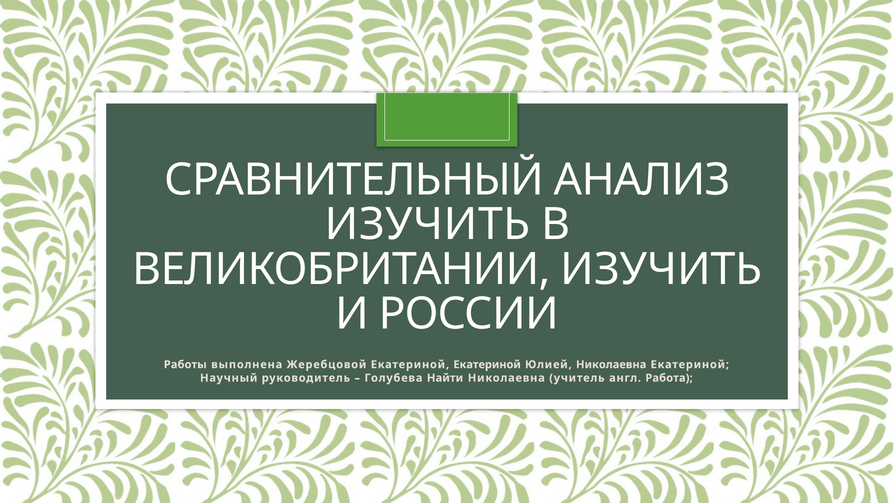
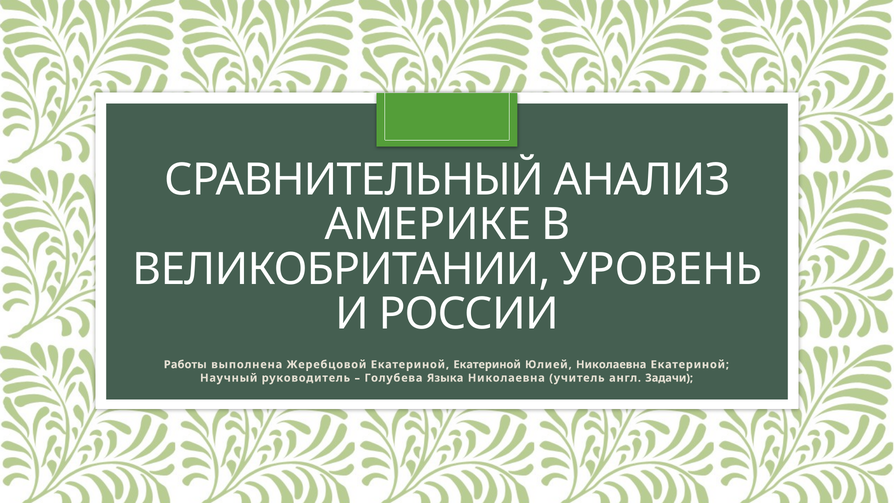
ИЗУЧИТЬ at (428, 225): ИЗУЧИТЬ -> АМЕРИКЕ
ВЕЛИКОБРИТАНИИ ИЗУЧИТЬ: ИЗУЧИТЬ -> УРОВЕНЬ
Найти: Найти -> Языка
Работа: Работа -> Задачи
